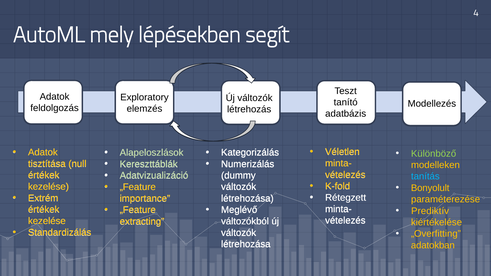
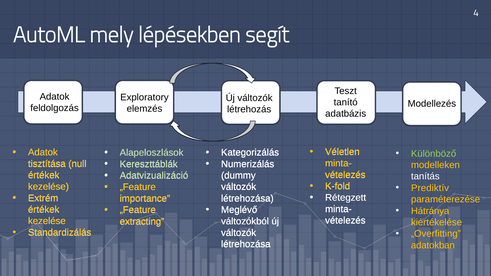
tanítás colour: light blue -> white
Bonyolult: Bonyolult -> Prediktív
Prediktív: Prediktív -> Hátránya
